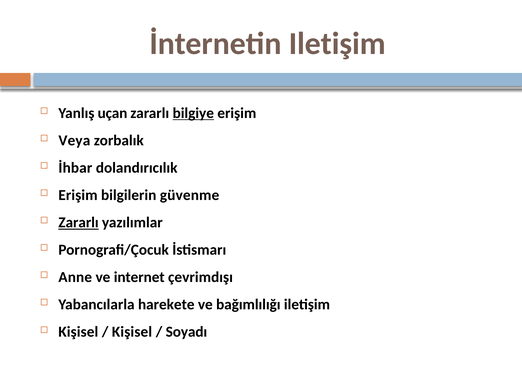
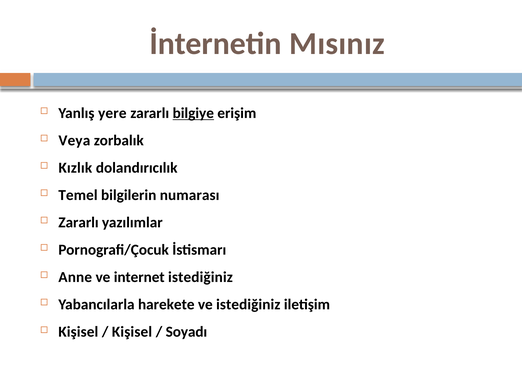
İnternetin Iletişim: Iletişim -> Mısınız
uçan: uçan -> yere
İhbar: İhbar -> Kızlık
Erişim at (78, 195): Erişim -> Temel
güvenme: güvenme -> numarası
Zararlı at (78, 223) underline: present -> none
internet çevrimdışı: çevrimdışı -> istediğiniz
ve bağımlılığı: bağımlılığı -> istediğiniz
